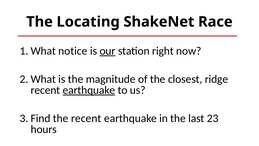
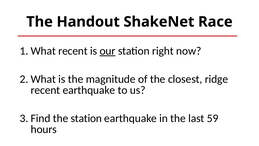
Locating: Locating -> Handout
notice at (73, 51): notice -> recent
earthquake at (89, 90) underline: present -> none
the recent: recent -> station
23: 23 -> 59
